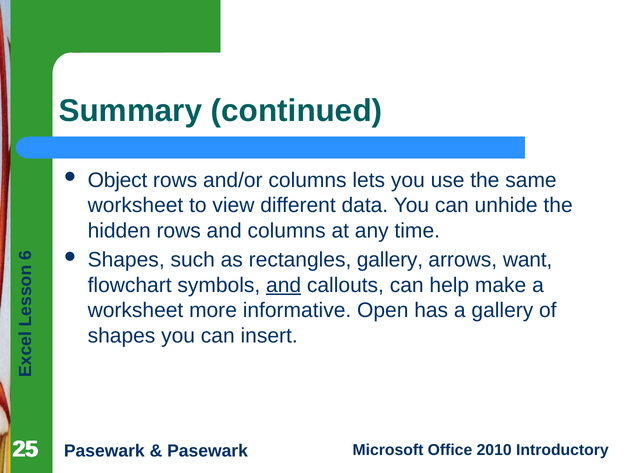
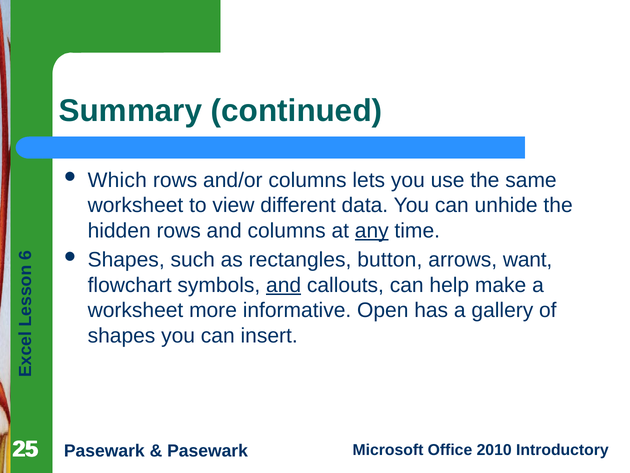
Object: Object -> Which
any underline: none -> present
rectangles gallery: gallery -> button
